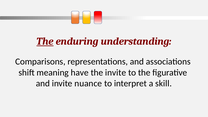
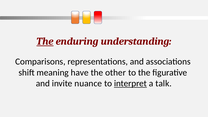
the invite: invite -> other
interpret underline: none -> present
skill: skill -> talk
